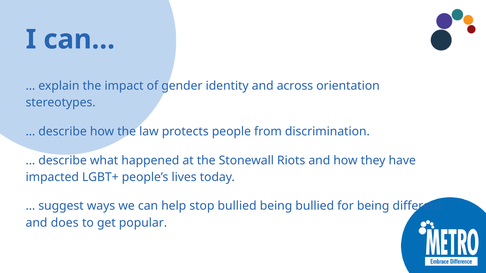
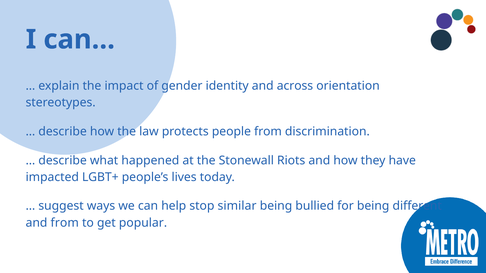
stop bullied: bullied -> similar
and does: does -> from
